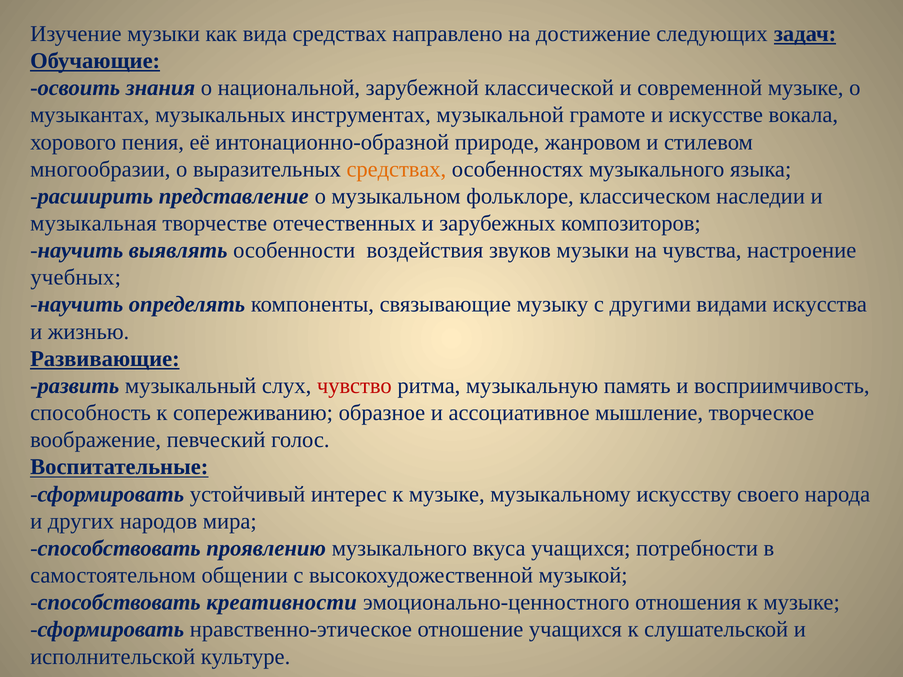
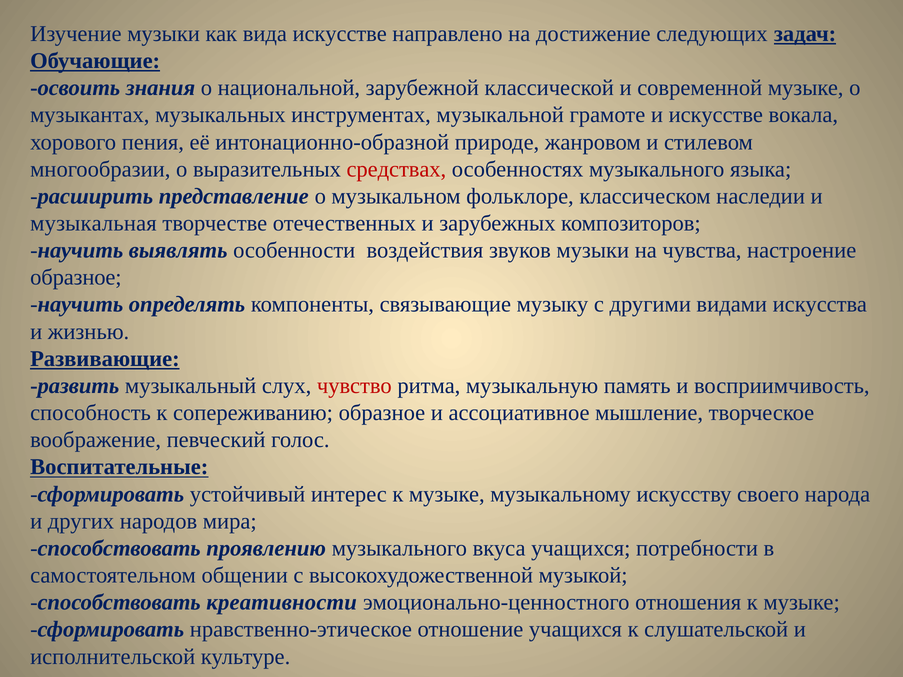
вида средствах: средствах -> искусстве
средствах at (396, 169) colour: orange -> red
учебных at (76, 278): учебных -> образное
